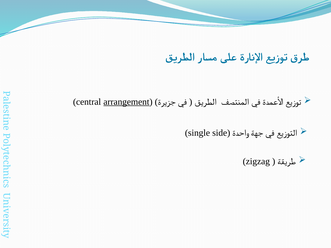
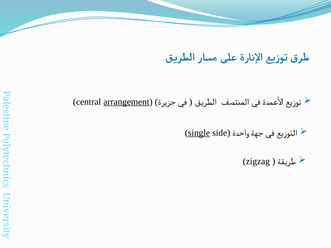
single underline: none -> present
